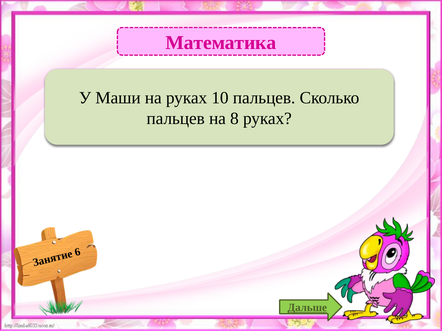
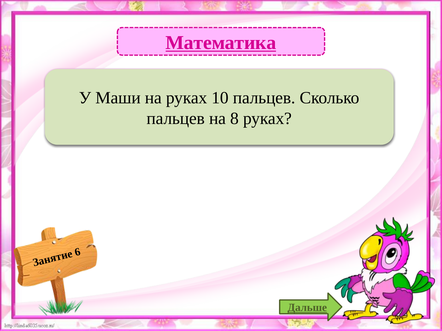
Математика underline: none -> present
